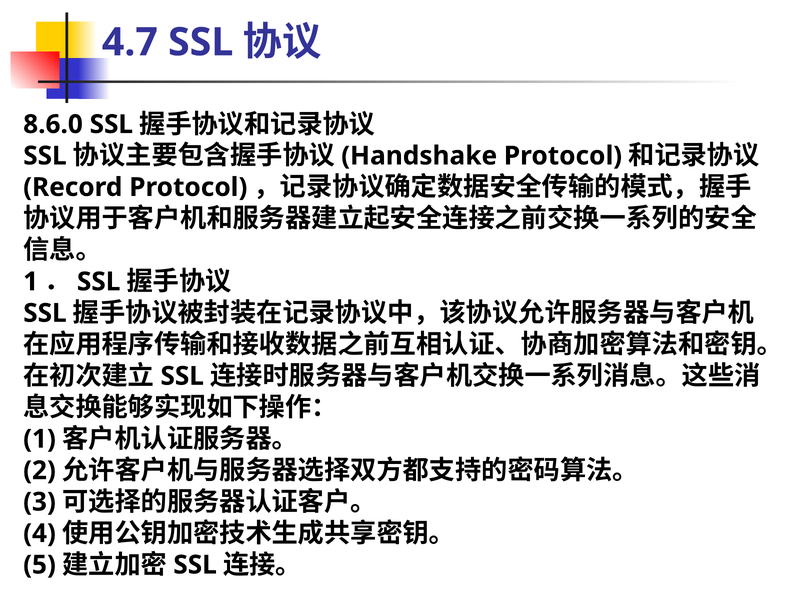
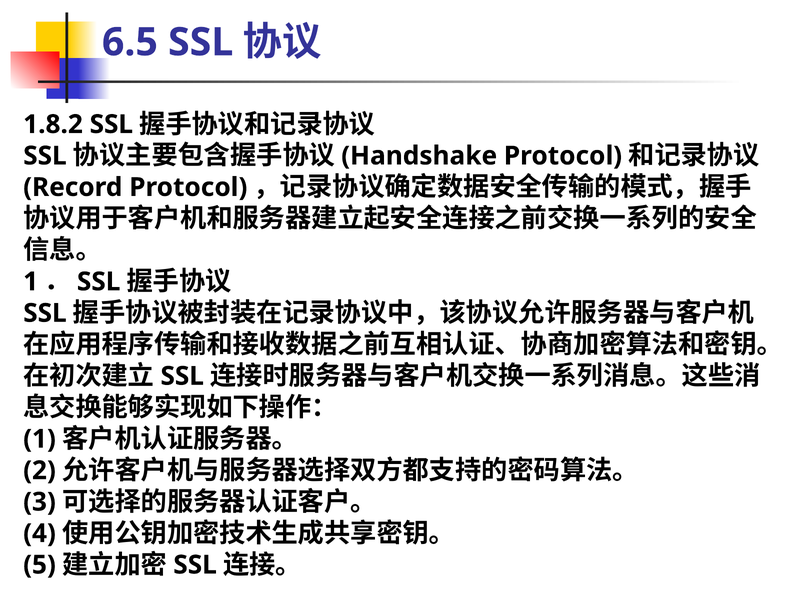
4.7: 4.7 -> 6.5
8.6.0: 8.6.0 -> 1.8.2
